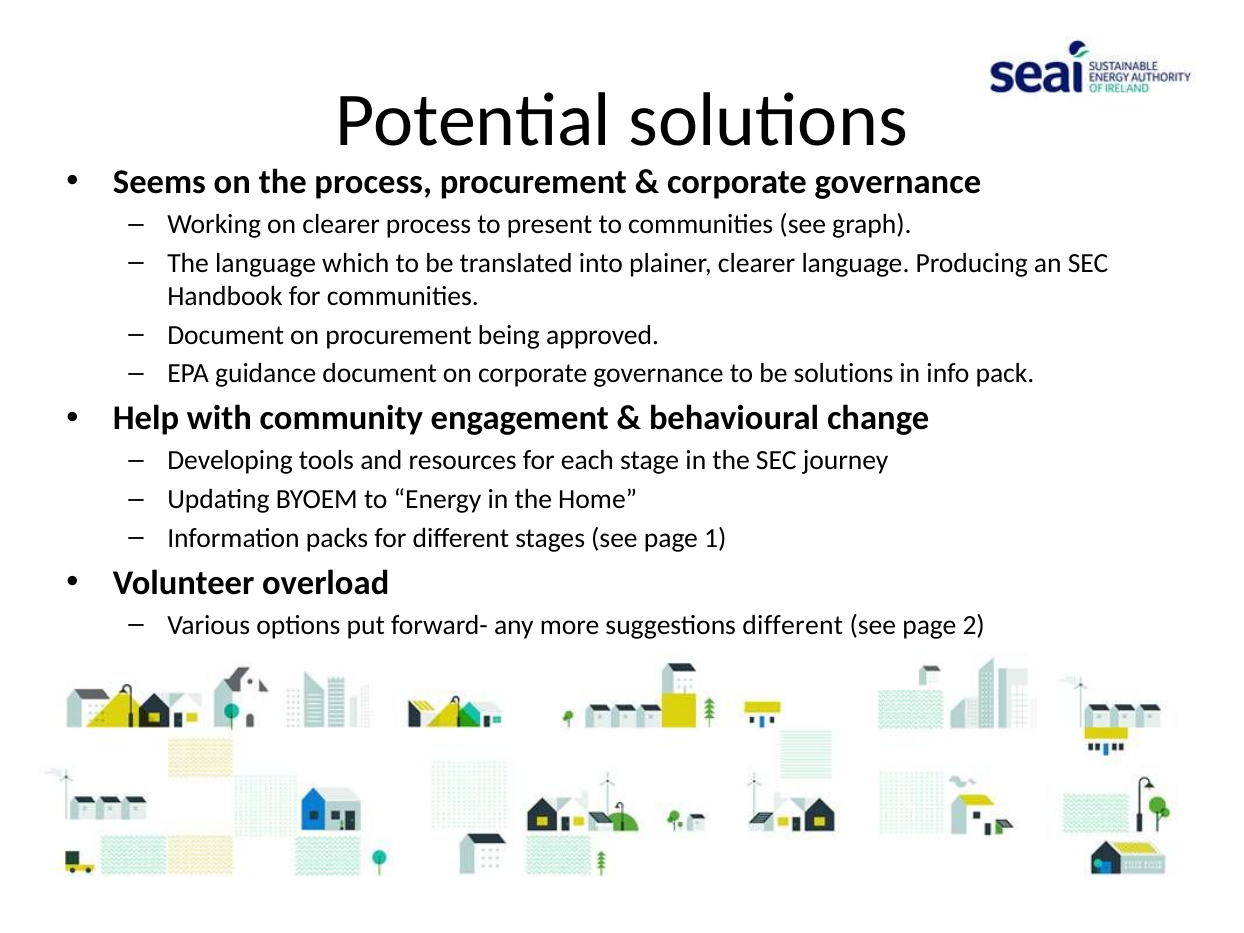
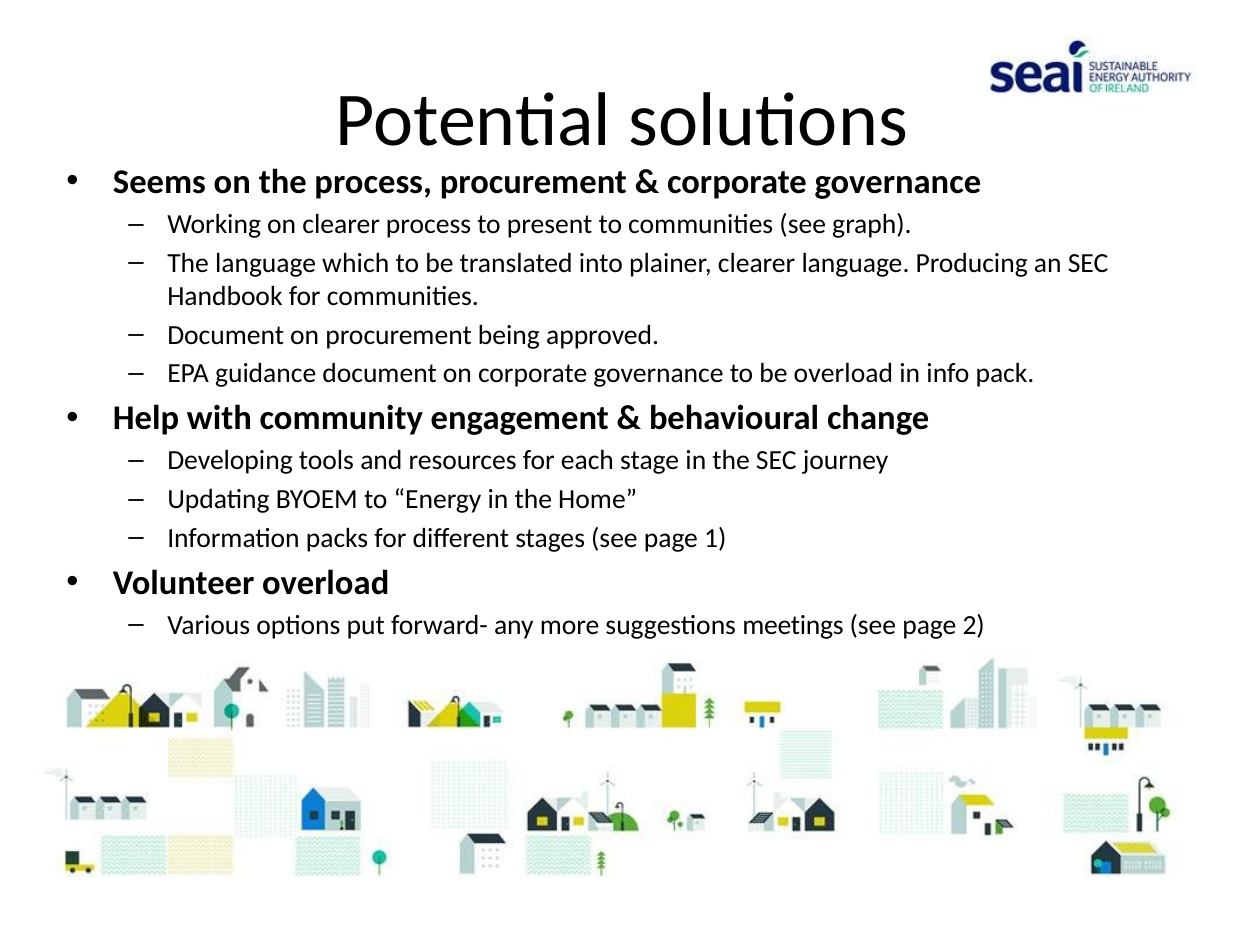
be solutions: solutions -> overload
suggestions different: different -> meetings
